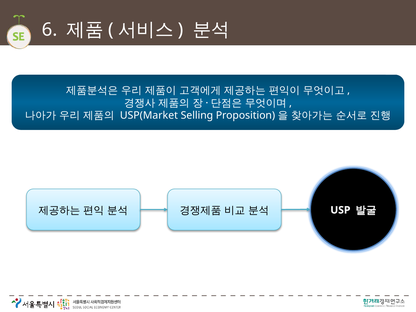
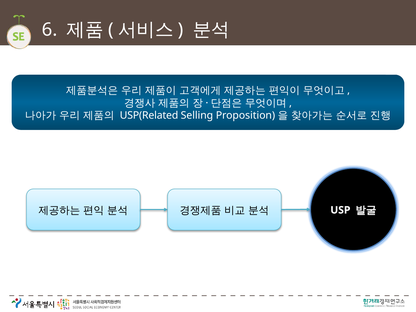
USP(Market: USP(Market -> USP(Related
